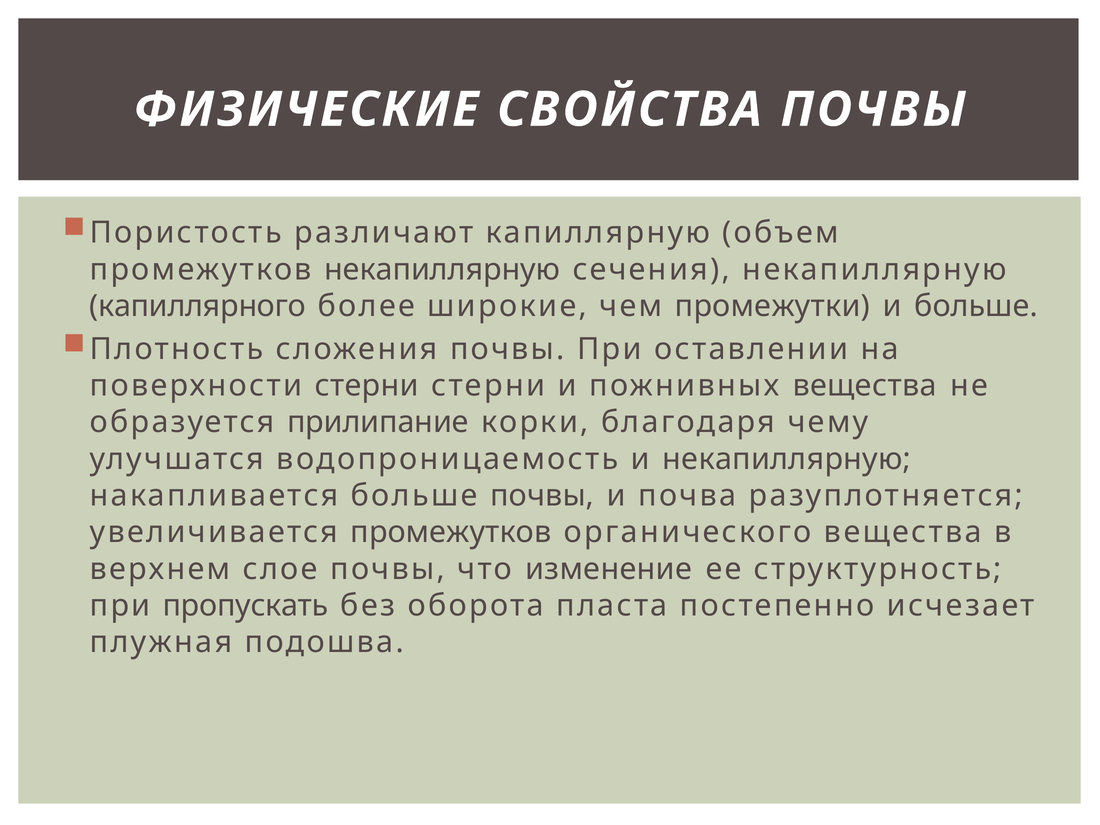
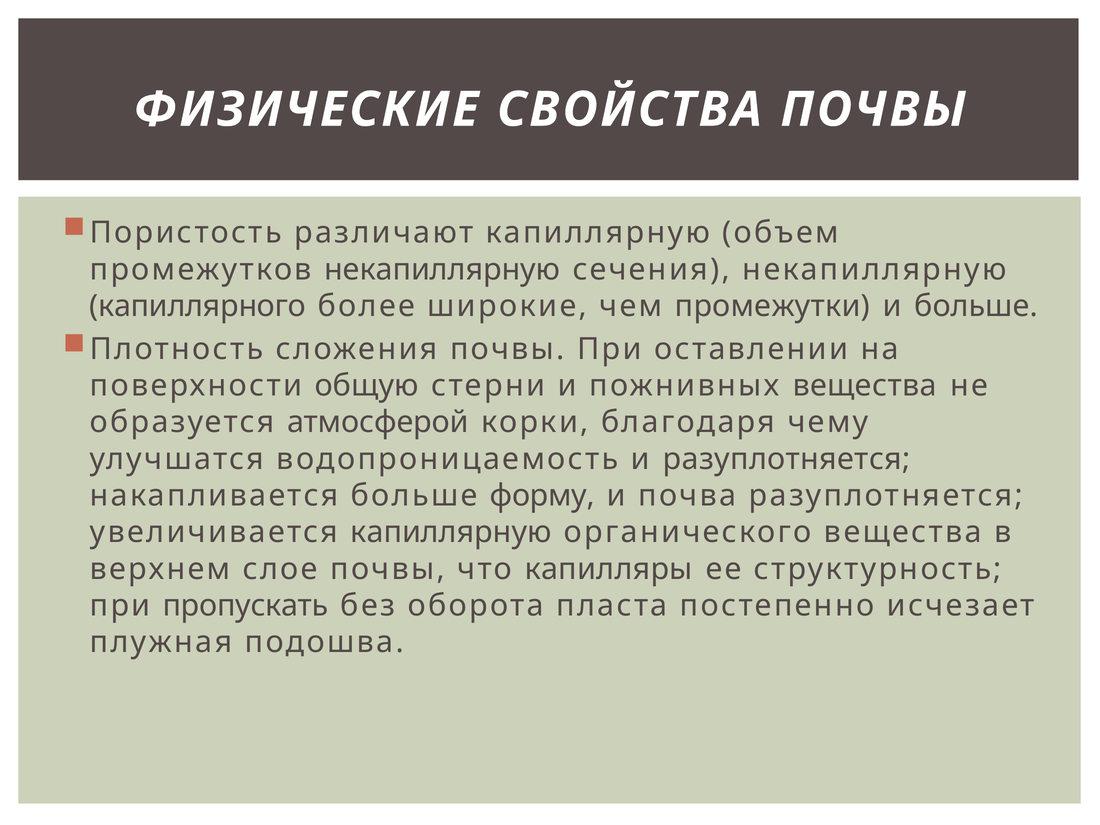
поверхности стерни: стерни -> общую
прилипание: прилипание -> атмосферой
и некапиллярную: некапиллярную -> разуплотняется
больше почвы: почвы -> форму
увеличивается промежутков: промежутков -> капиллярную
изменение: изменение -> капилляры
